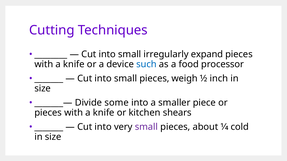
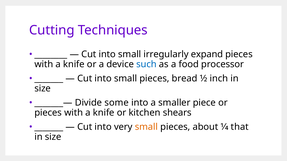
weigh: weigh -> bread
small at (146, 127) colour: purple -> orange
cold: cold -> that
